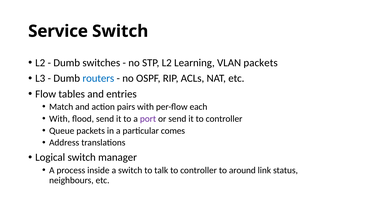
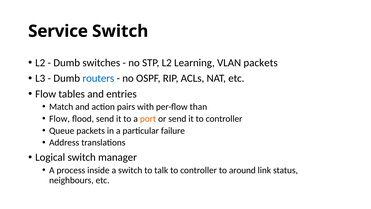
each: each -> than
With at (60, 119): With -> Flow
port colour: purple -> orange
comes: comes -> failure
